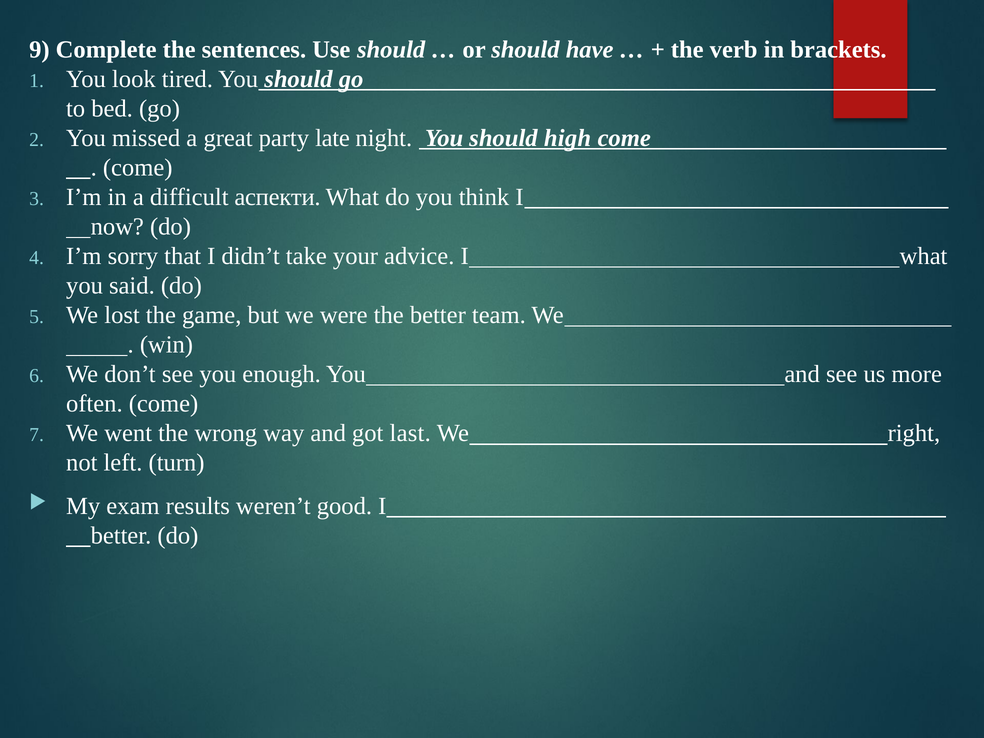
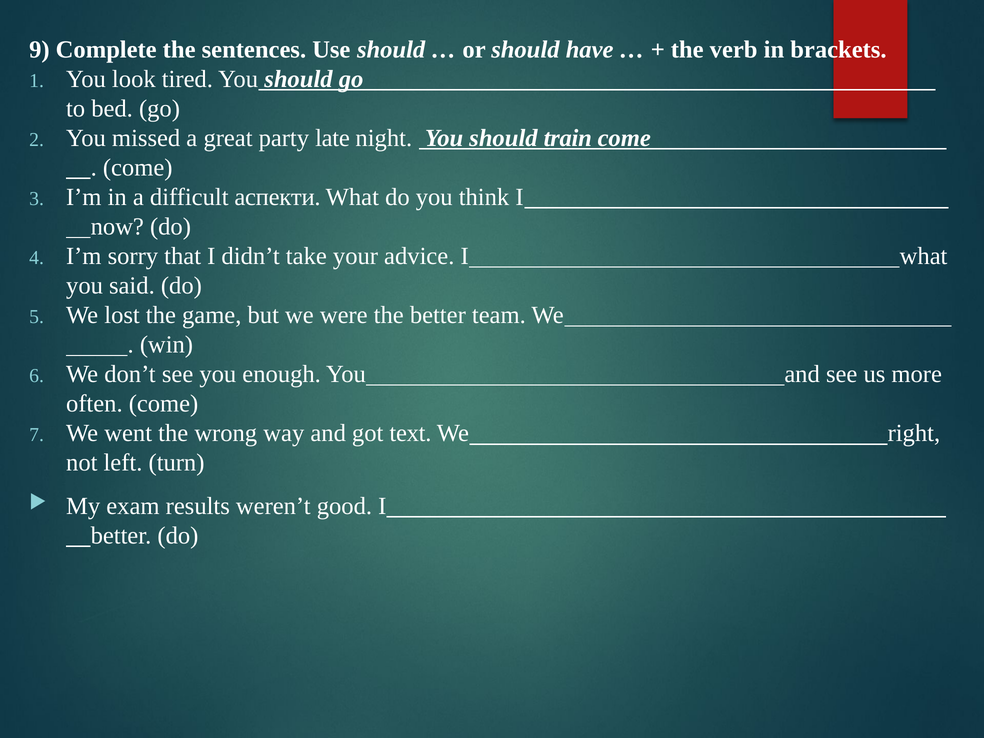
high: high -> train
last: last -> text
